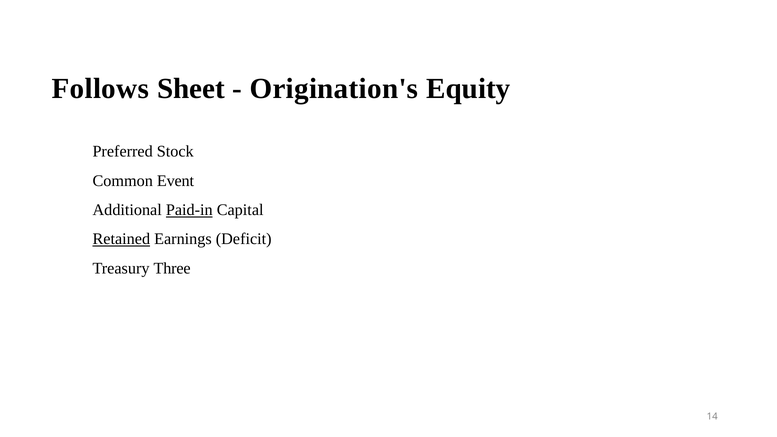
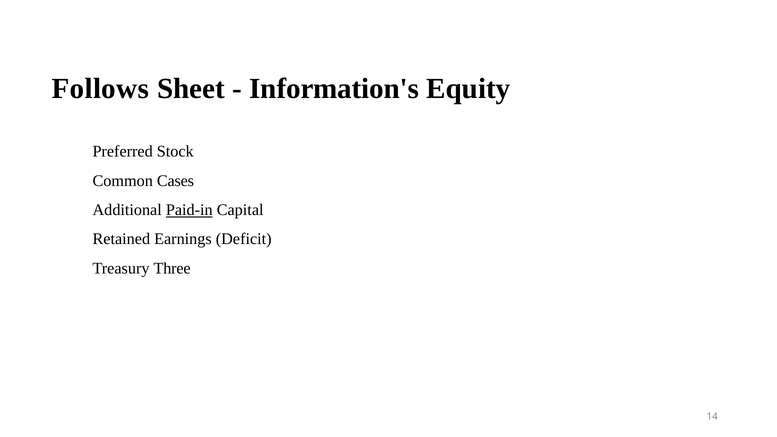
Origination's: Origination's -> Information's
Event: Event -> Cases
Retained underline: present -> none
